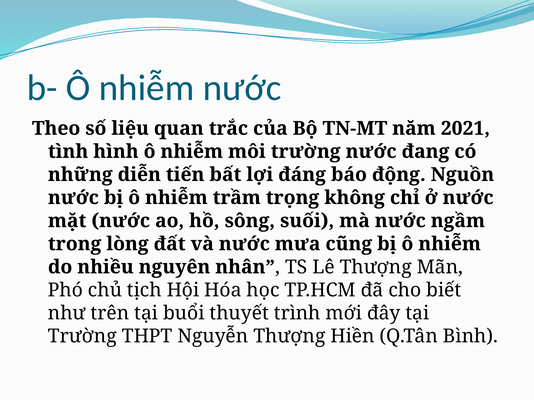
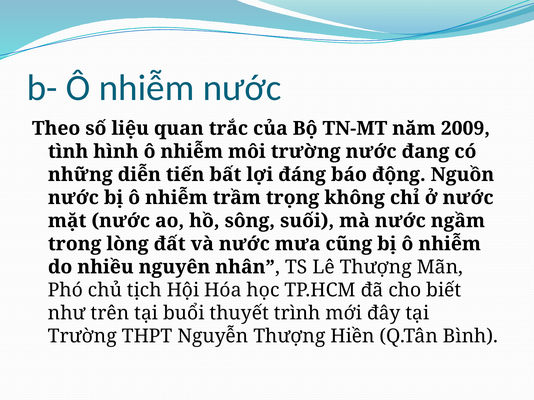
2021: 2021 -> 2009
